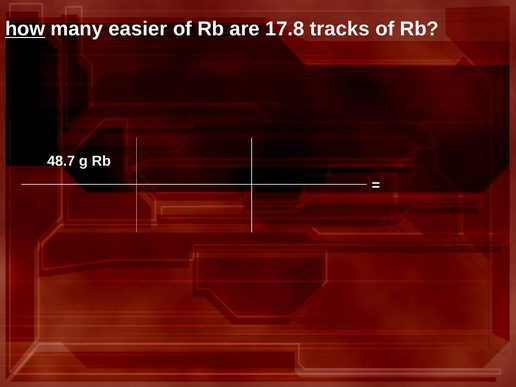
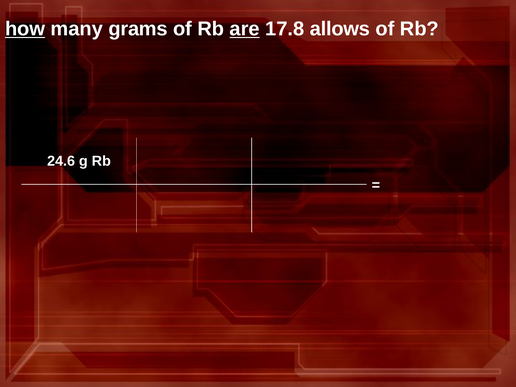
easier: easier -> grams
are underline: none -> present
tracks: tracks -> allows
48.7: 48.7 -> 24.6
